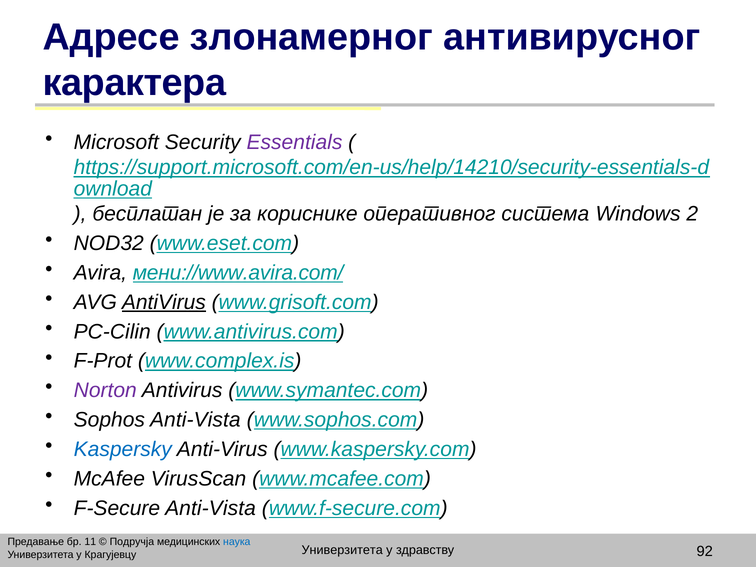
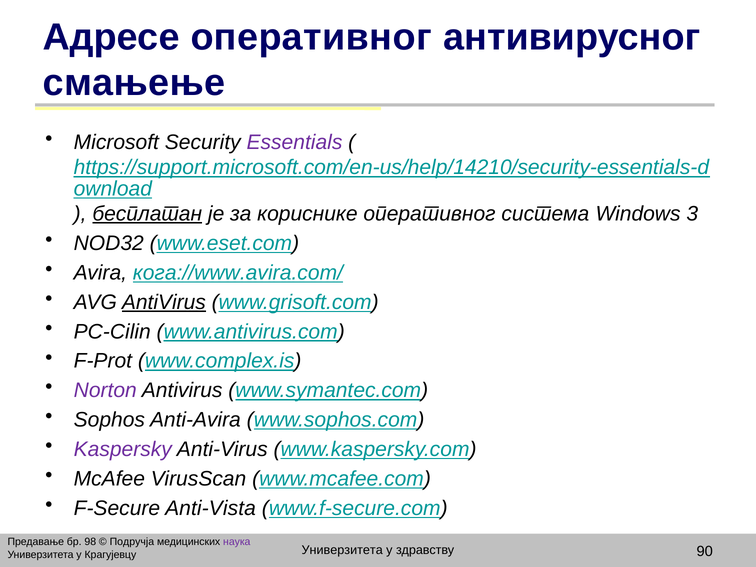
Адресе злонамерног: злонамерног -> оперативног
карактера: карактера -> смањење
бесплатан underline: none -> present
2: 2 -> 3
мени://www.avira.com/: мени://www.avira.com/ -> кога://www.avira.com/
Sophos Anti-Vista: Anti-Vista -> Anti-Avira
Kaspersky colour: blue -> purple
11: 11 -> 98
наука colour: blue -> purple
92: 92 -> 90
